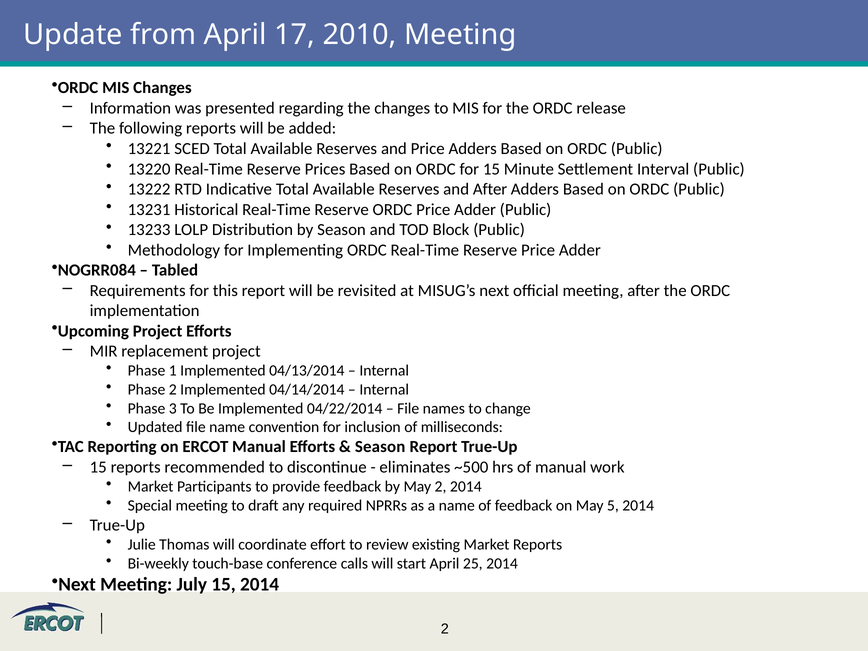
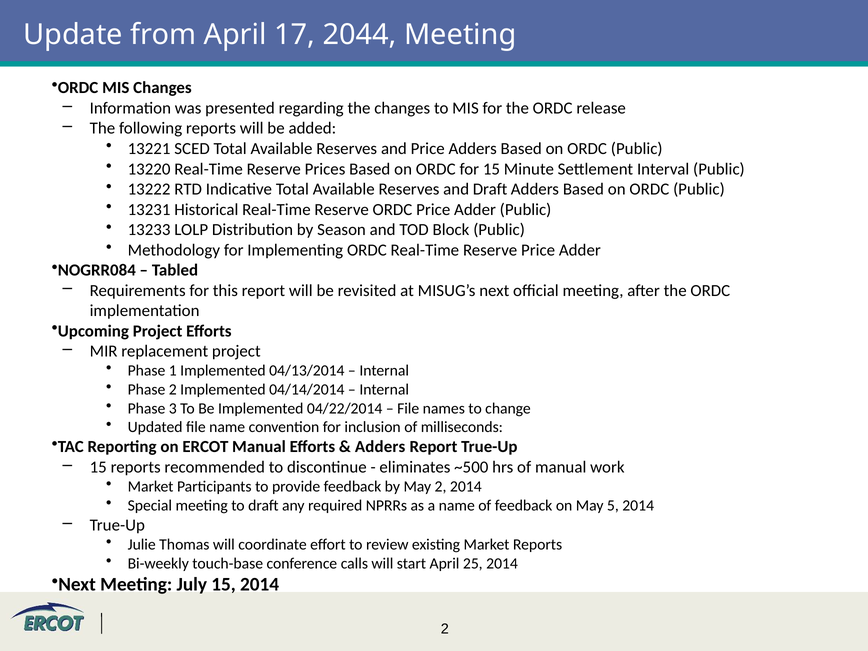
2010: 2010 -> 2044
and After: After -> Draft
Season at (380, 447): Season -> Adders
